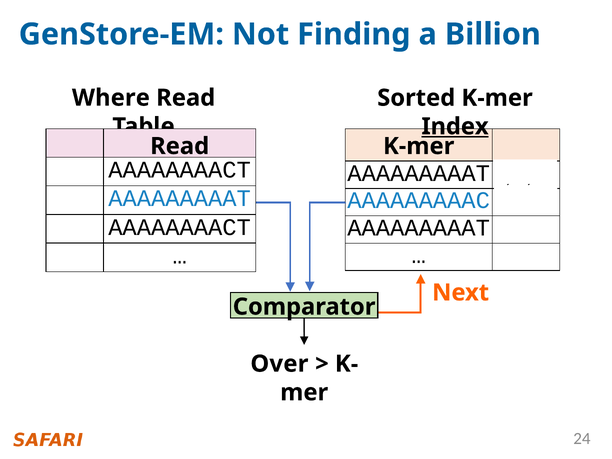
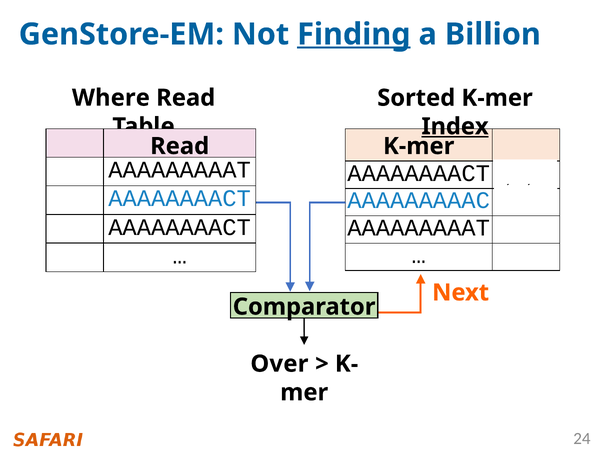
Finding underline: none -> present
AAAAAAAACT at (180, 170): AAAAAAAACT -> AAAAAAAAAT
AAAAAAAAAT at (419, 173): AAAAAAAAAT -> AAAAAAAACT
AAAAAAAAAT at (180, 199): AAAAAAAAAT -> AAAAAAAACT
